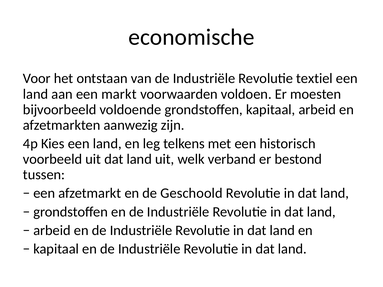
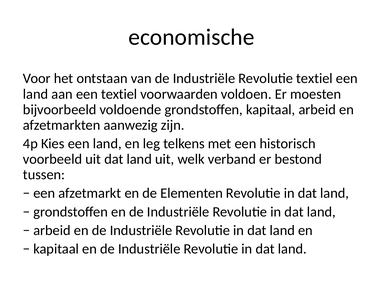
een markt: markt -> textiel
Geschoold: Geschoold -> Elementen
